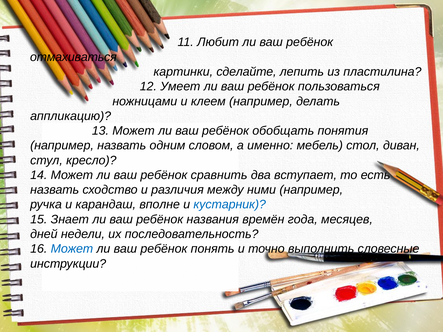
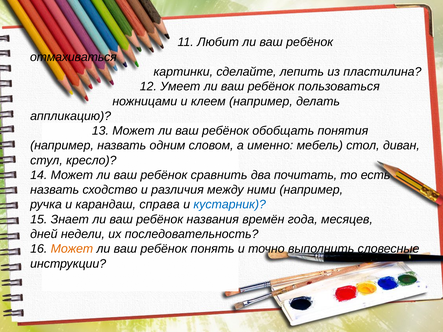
вступает: вступает -> почитать
вполне: вполне -> справа
Может at (72, 249) colour: blue -> orange
